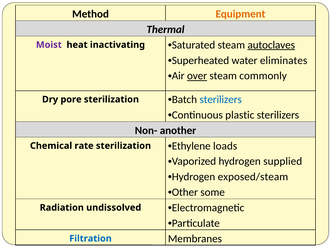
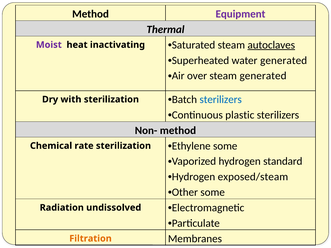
Equipment colour: orange -> purple
water eliminates: eliminates -> generated
over underline: present -> none
steam commonly: commonly -> generated
pore: pore -> with
Non- another: another -> method
Ethylene loads: loads -> some
supplied: supplied -> standard
Filtration colour: blue -> orange
